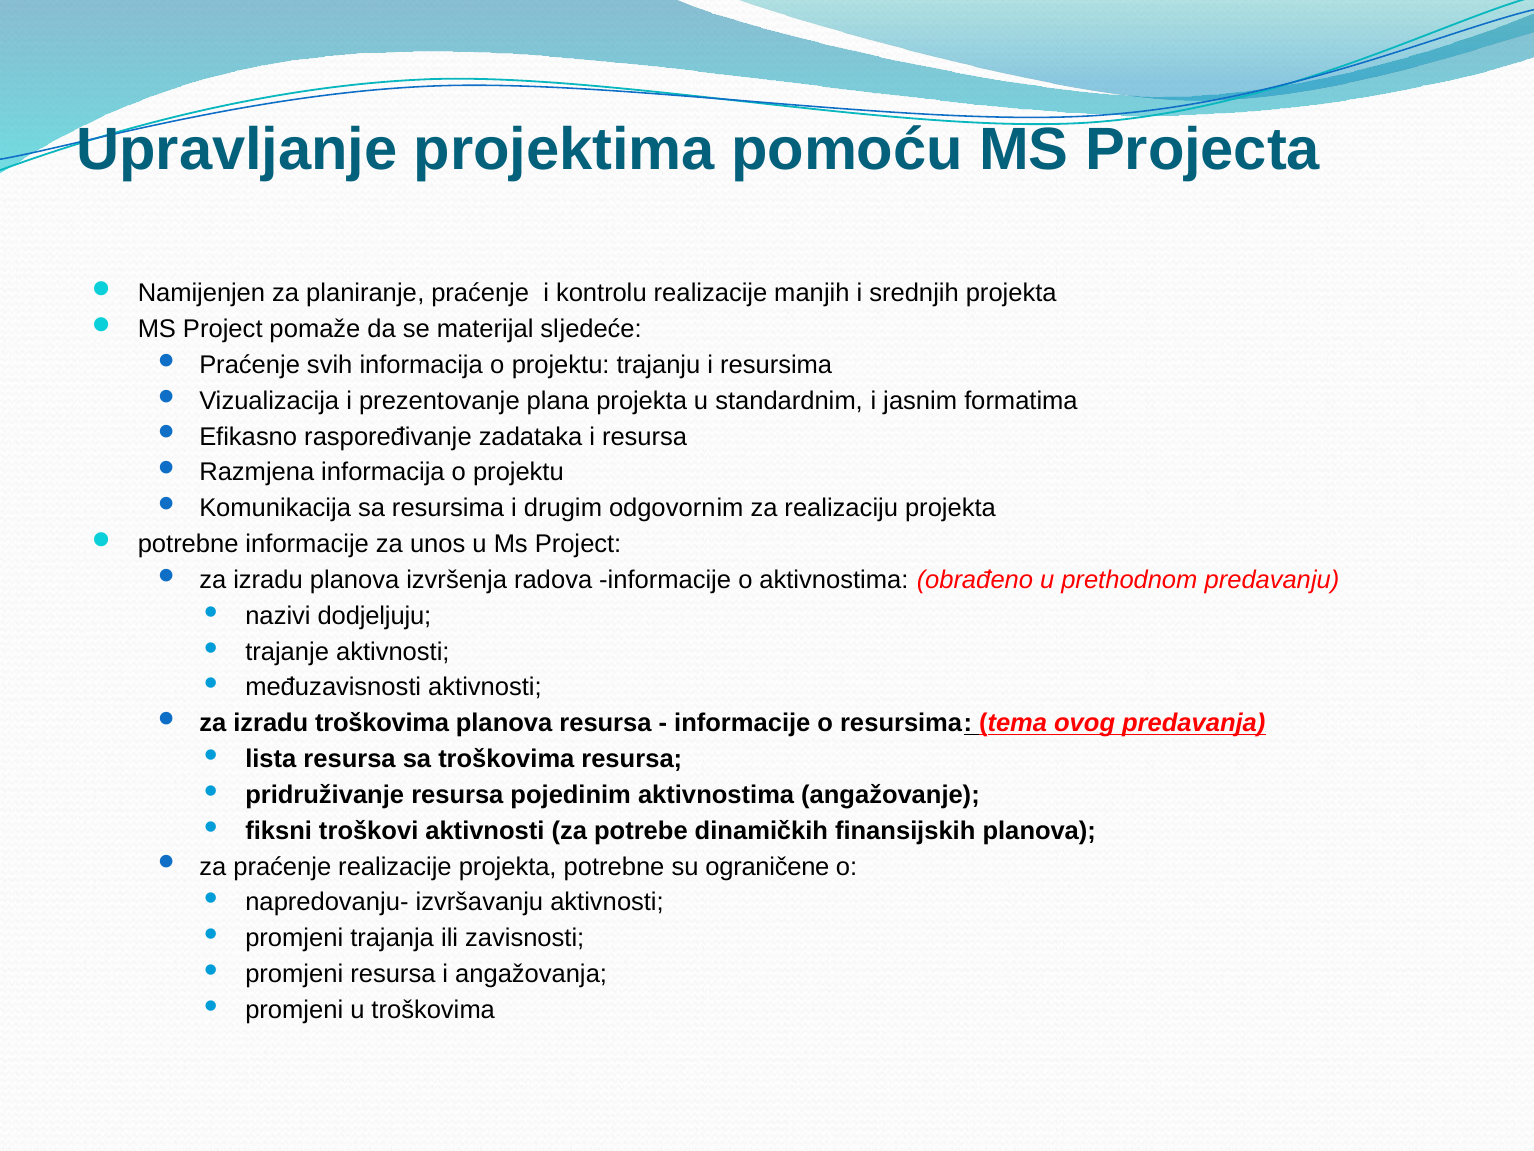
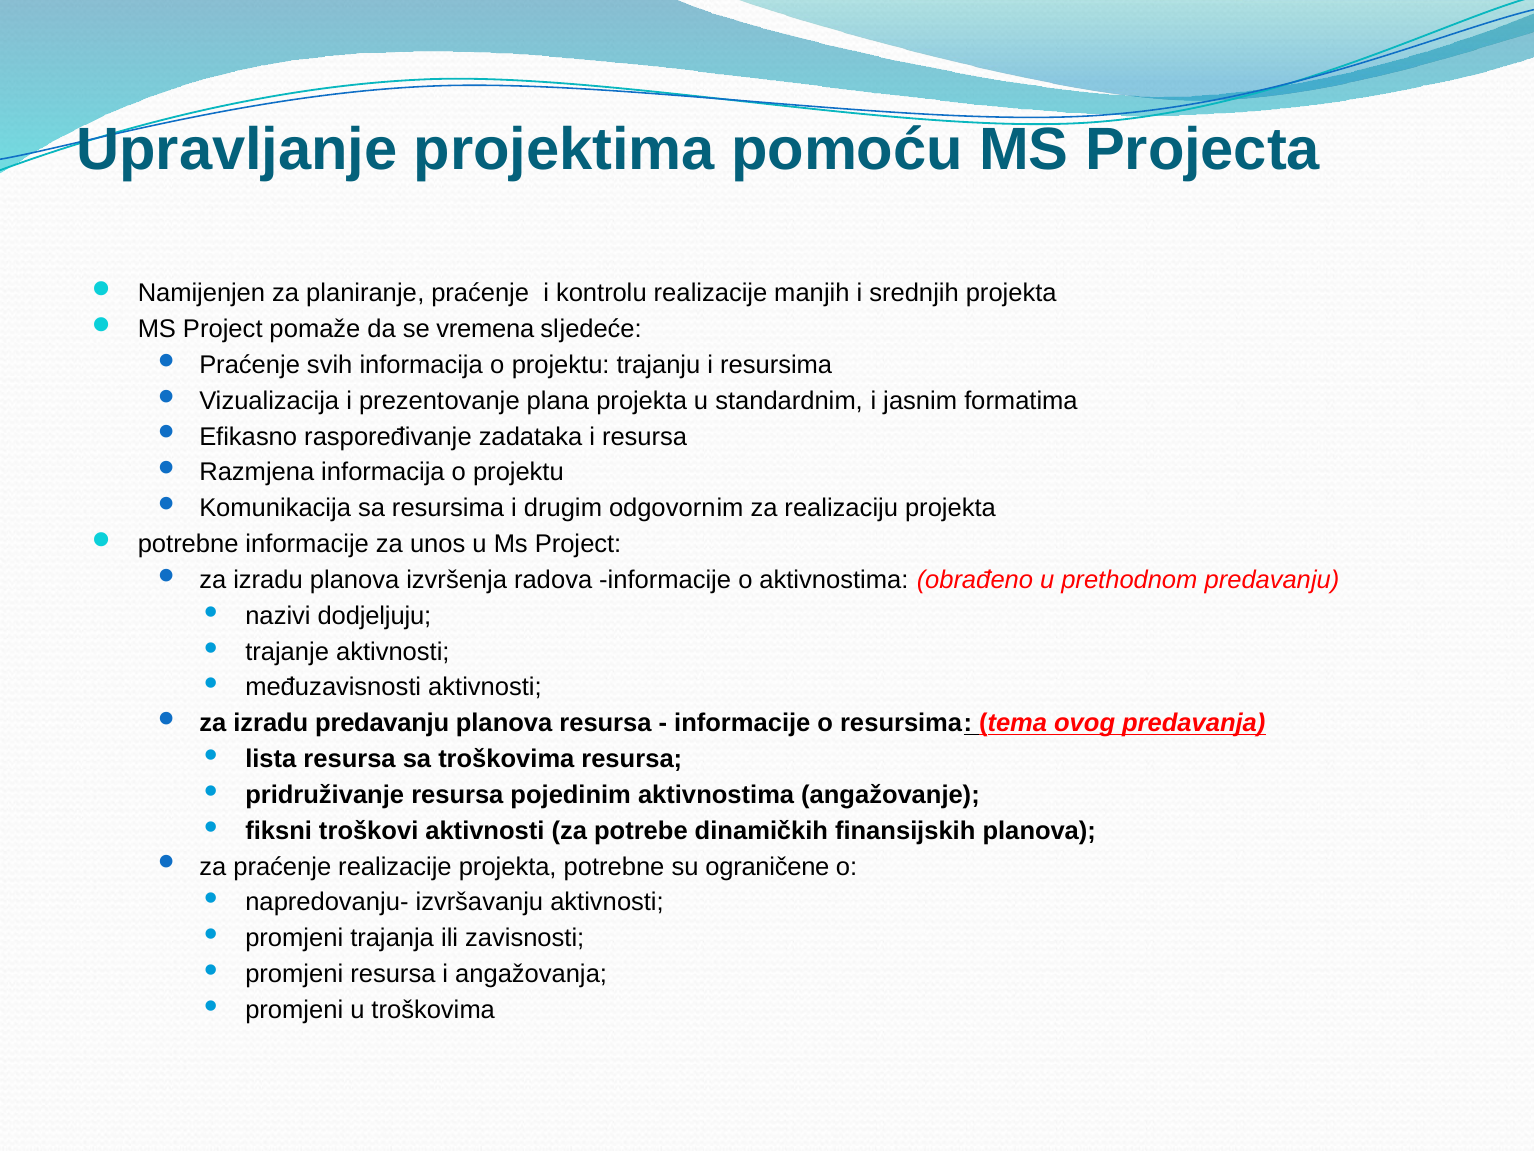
materijal: materijal -> vremena
izradu troškovima: troškovima -> predavanju
